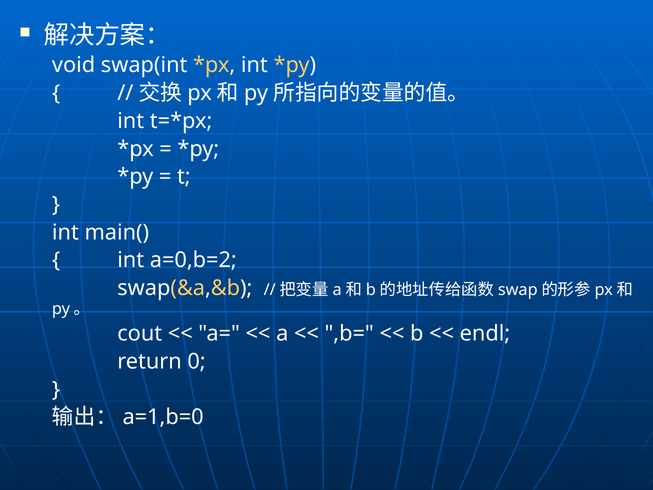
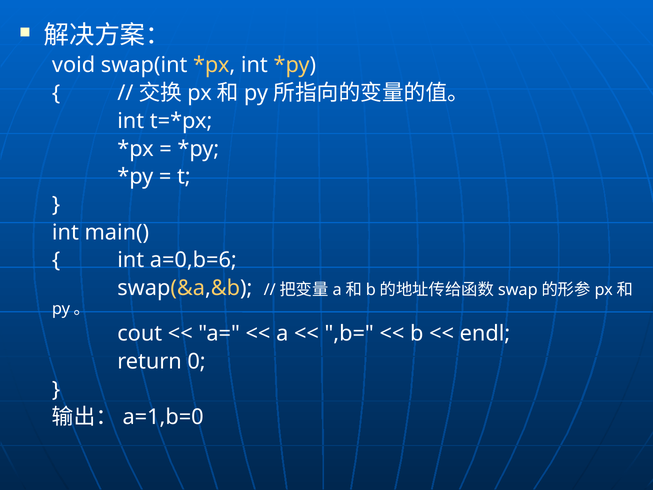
a=0,b=2: a=0,b=2 -> a=0,b=6
